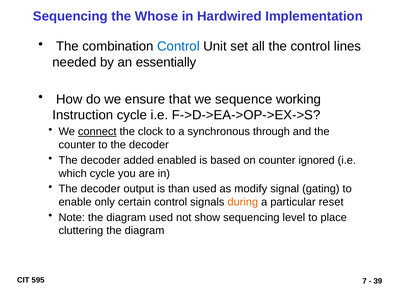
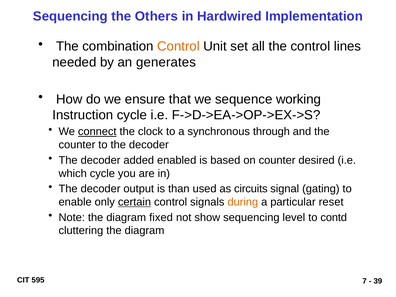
Whose: Whose -> Others
Control at (178, 46) colour: blue -> orange
essentially: essentially -> generates
ignored: ignored -> desired
modify: modify -> circuits
certain underline: none -> present
diagram used: used -> fixed
place: place -> contd
